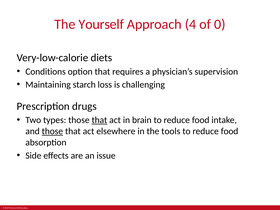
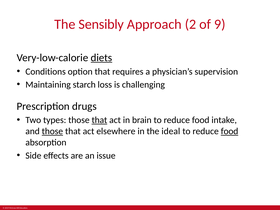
Yourself: Yourself -> Sensibly
4: 4 -> 2
0: 0 -> 9
diets underline: none -> present
tools: tools -> ideal
food at (230, 131) underline: none -> present
